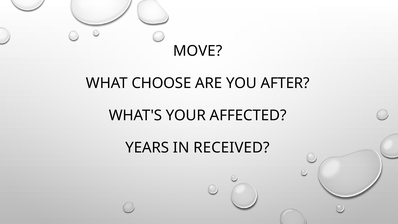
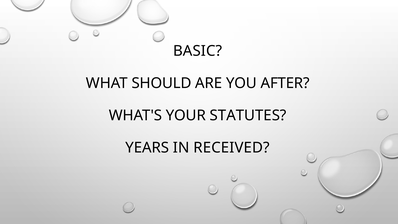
MOVE: MOVE -> BASIC
CHOOSE: CHOOSE -> SHOULD
AFFECTED: AFFECTED -> STATUTES
